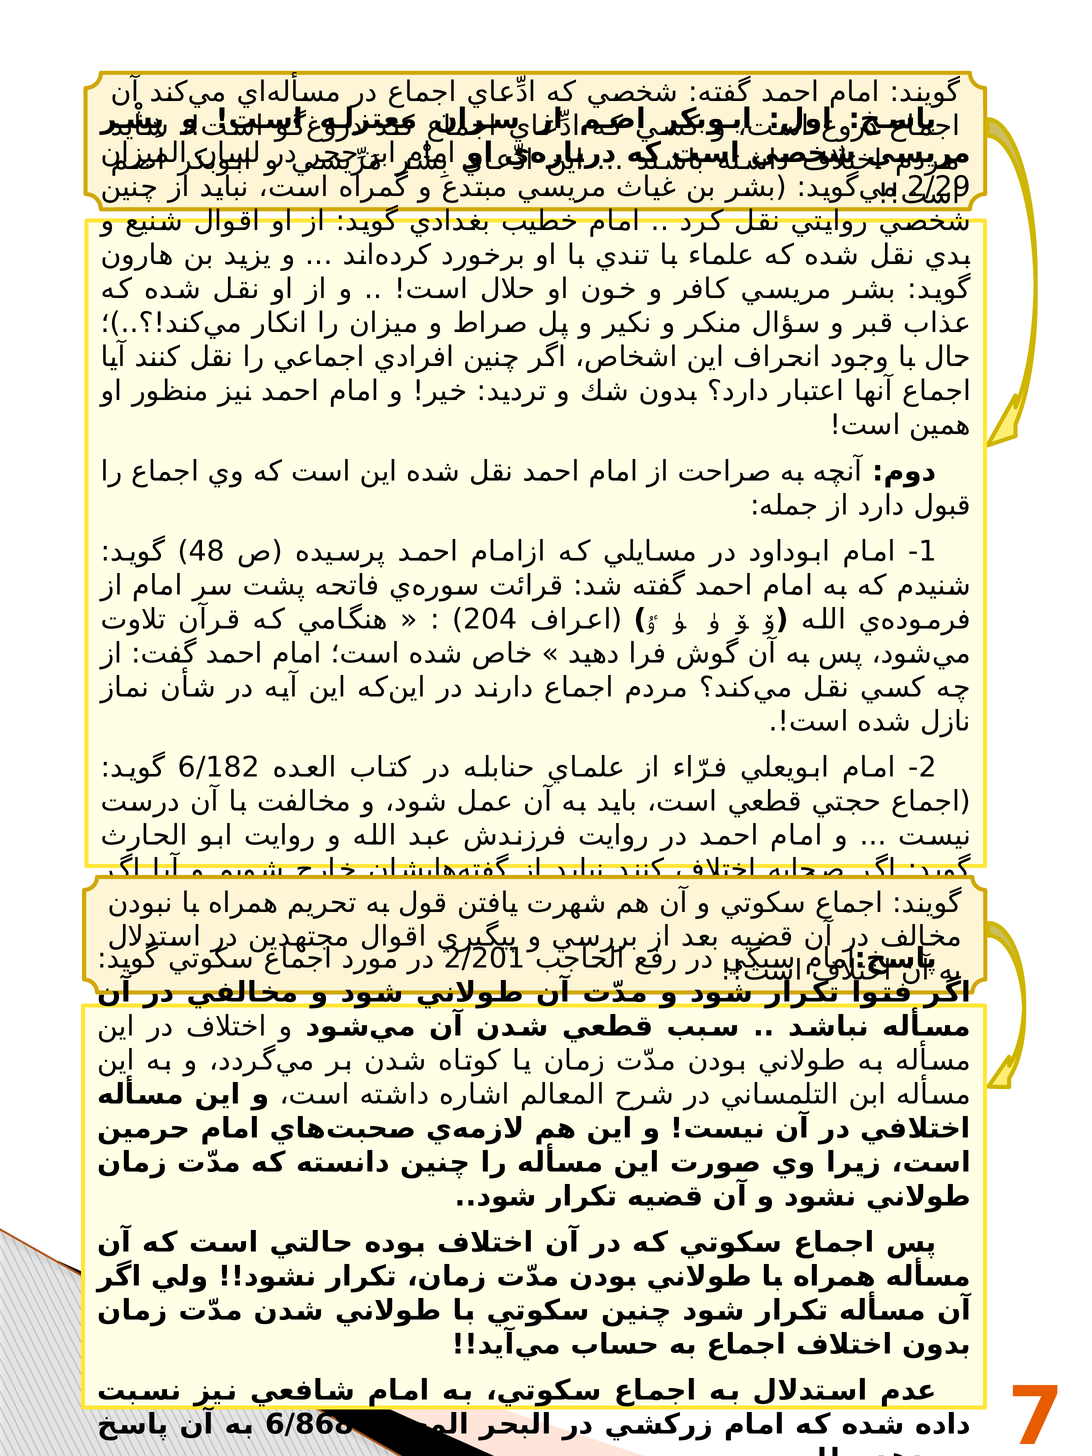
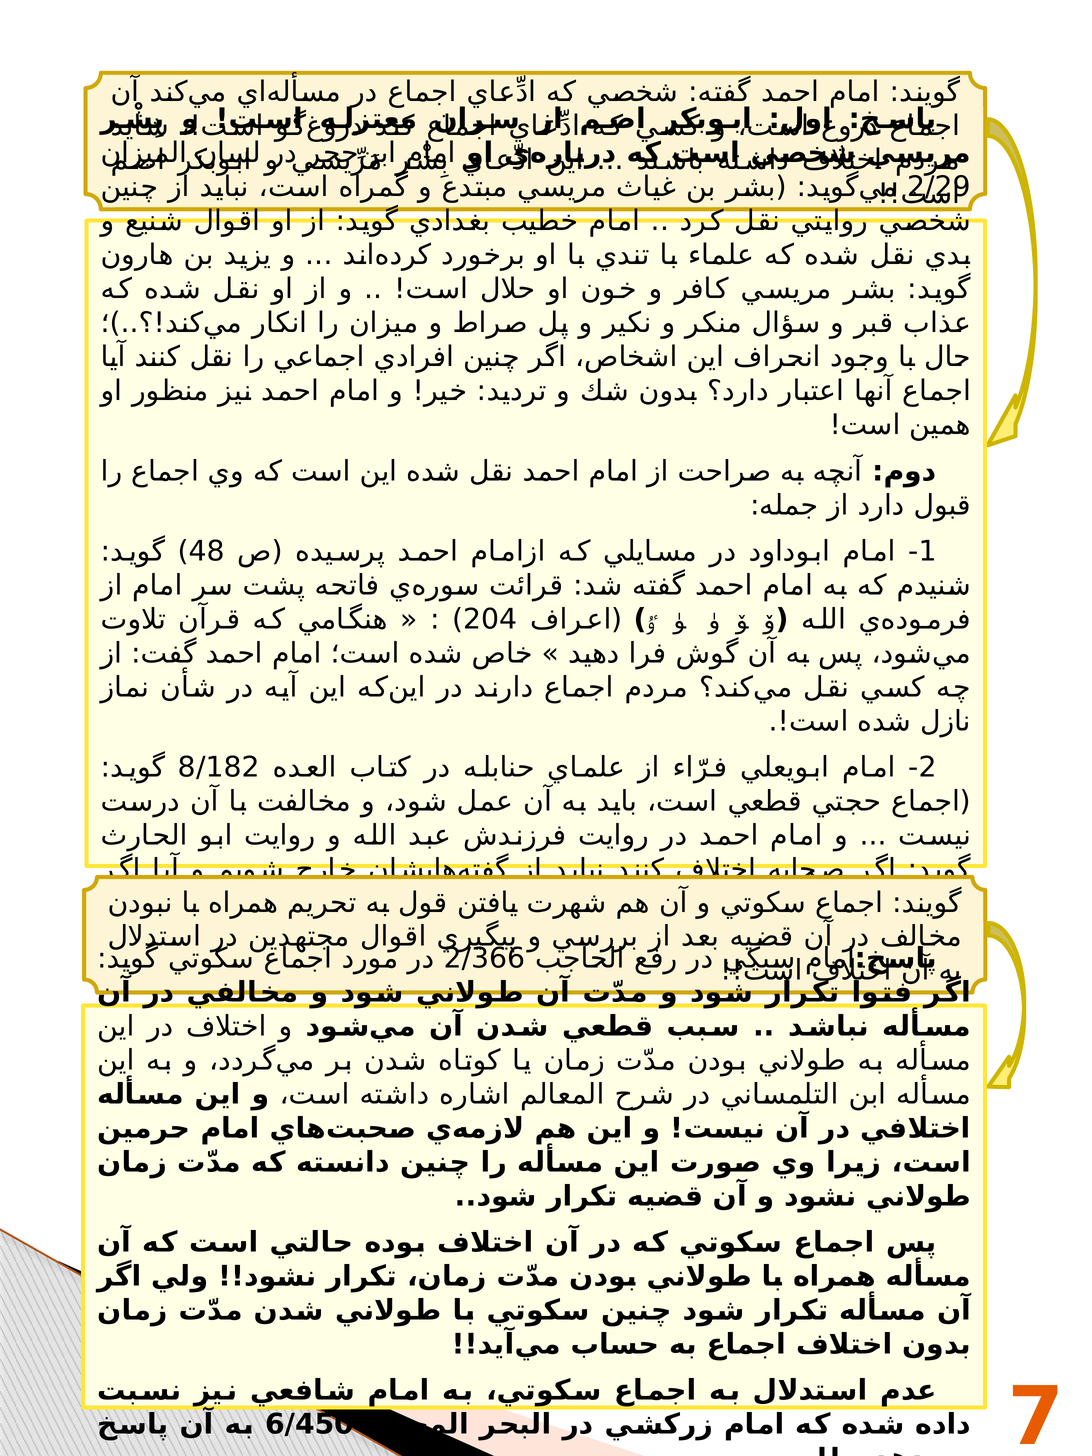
6/182: 6/182 -> 8/182
2/201: 2/201 -> 2/366
6/868: 6/868 -> 6/450
